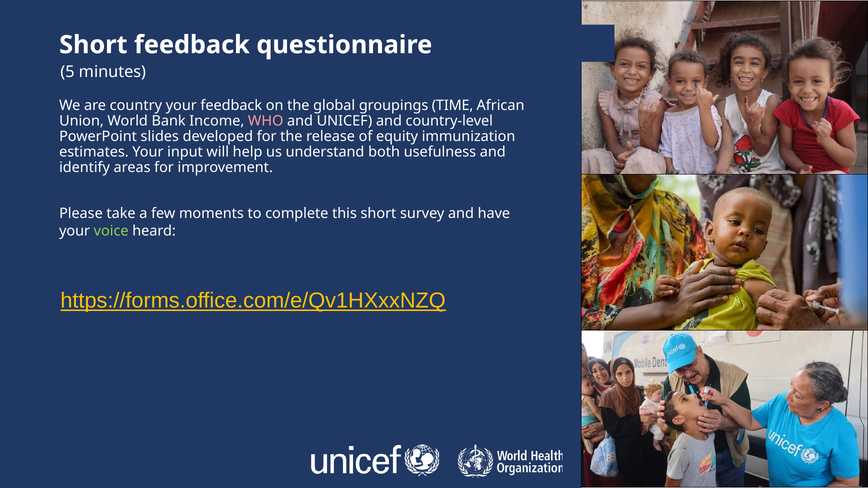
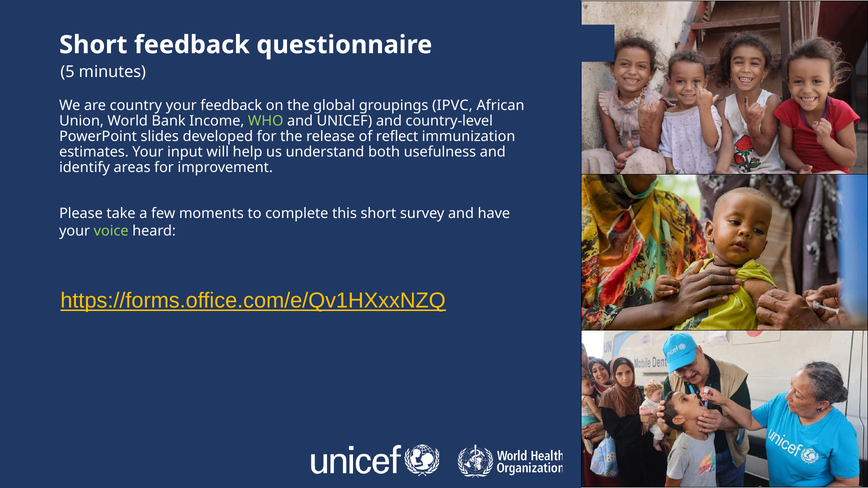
TIME: TIME -> IPVC
WHO colour: pink -> light green
equity: equity -> reflect
